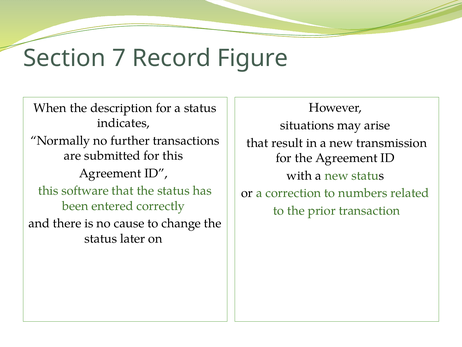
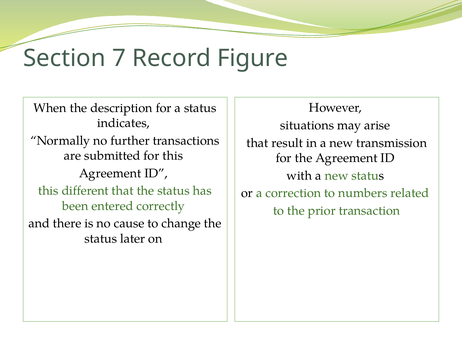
software: software -> different
